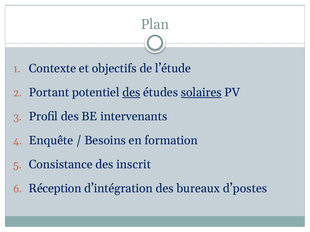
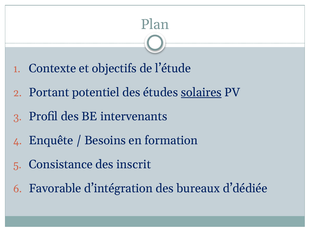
des at (131, 93) underline: present -> none
Réception: Réception -> Favorable
d’postes: d’postes -> d’dédiée
